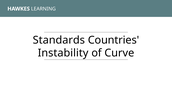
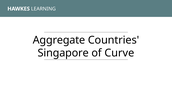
Standards: Standards -> Aggregate
Instability: Instability -> Singapore
